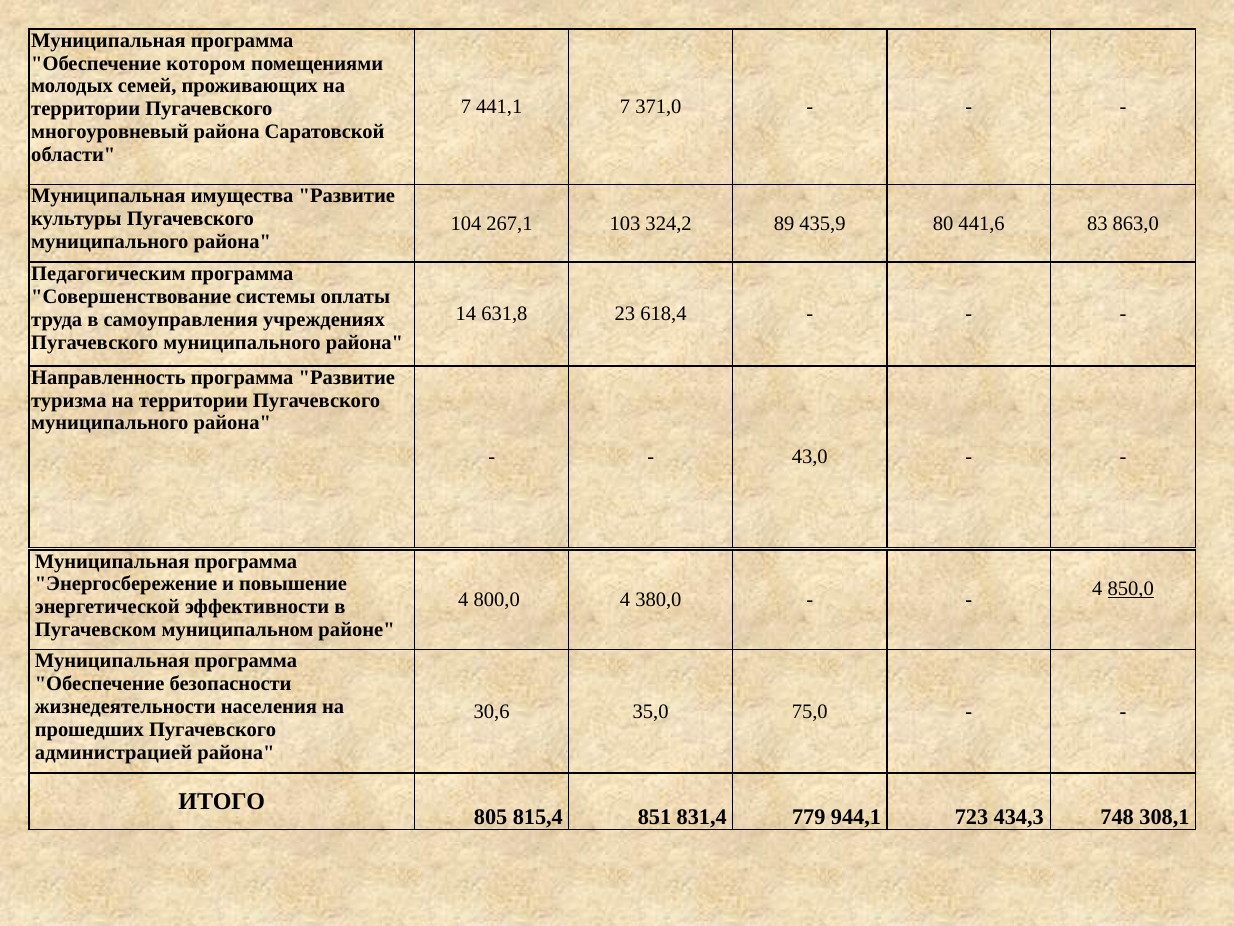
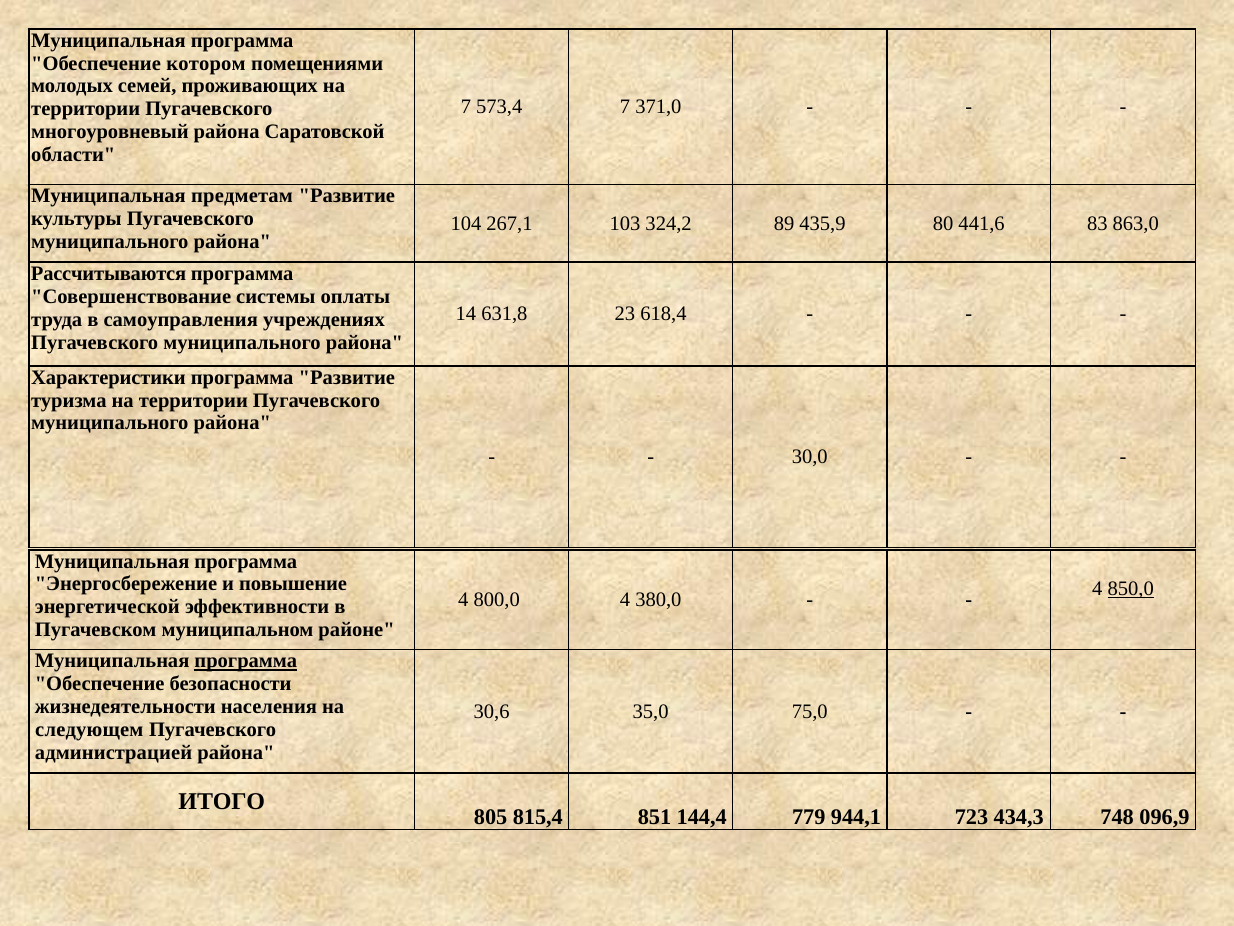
441,1: 441,1 -> 573,4
имущества: имущества -> предметам
Педагогическим: Педагогическим -> Рассчитываются
Направленность: Направленность -> Характеристики
43,0: 43,0 -> 30,0
программа at (246, 661) underline: none -> present
прошедших: прошедших -> следующем
831,4: 831,4 -> 144,4
308,1: 308,1 -> 096,9
